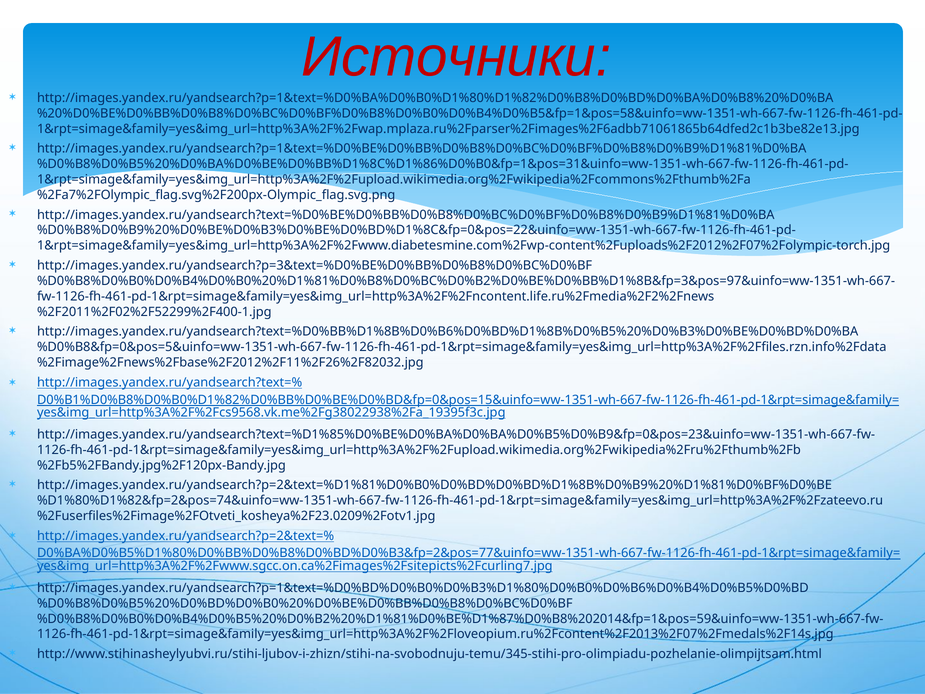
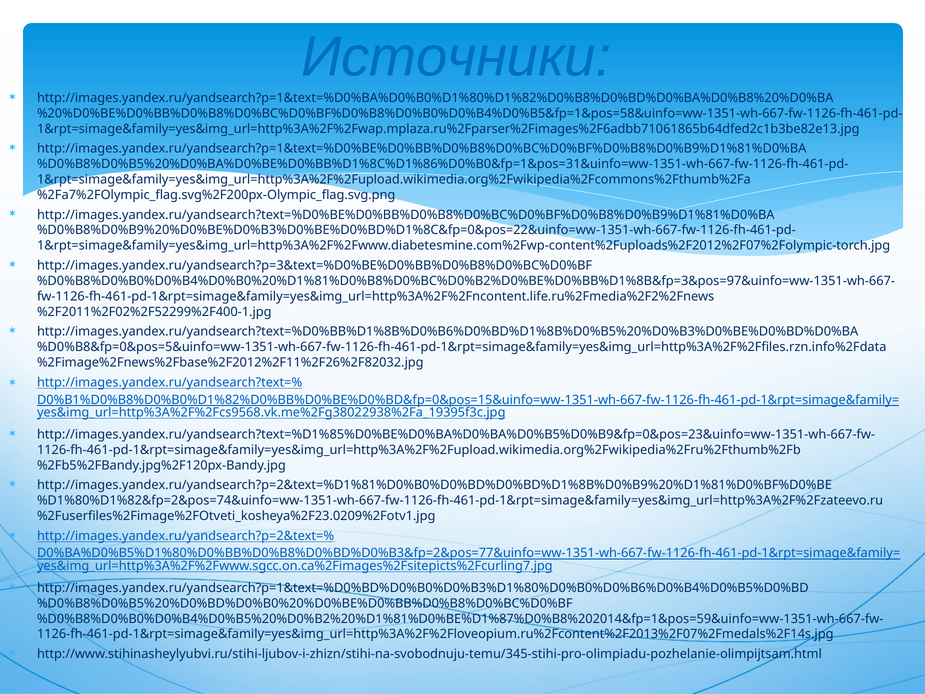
Источники colour: red -> blue
